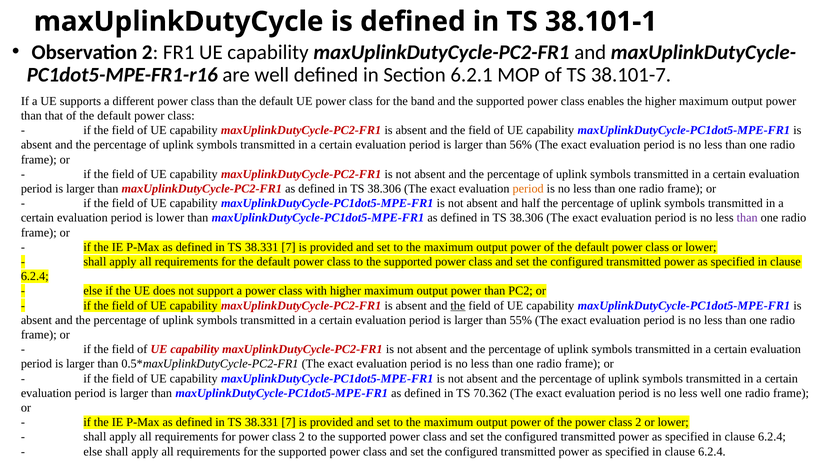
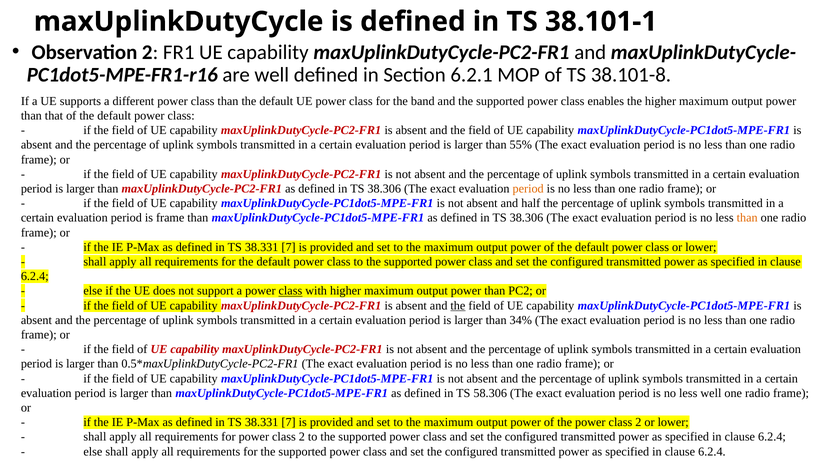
38.101-7: 38.101-7 -> 38.101-8
56%: 56% -> 55%
is lower: lower -> frame
than at (747, 218) colour: purple -> orange
class at (290, 291) underline: none -> present
55%: 55% -> 34%
70.362: 70.362 -> 58.306
